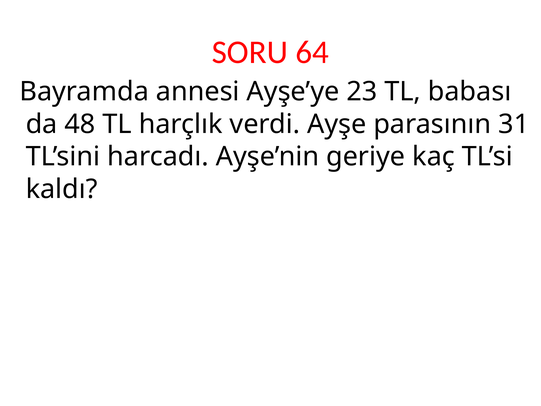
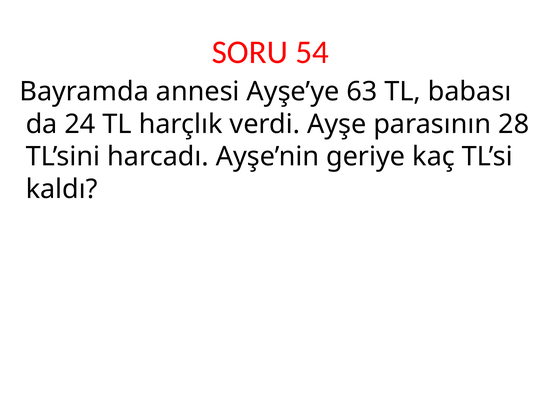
64: 64 -> 54
23: 23 -> 63
48: 48 -> 24
31: 31 -> 28
